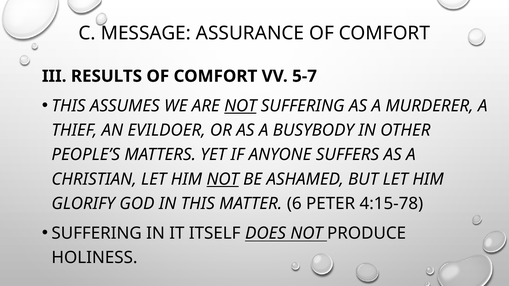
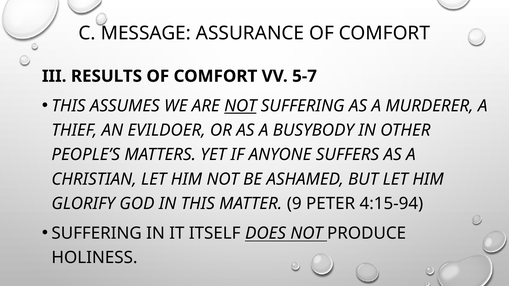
NOT at (223, 179) underline: present -> none
6: 6 -> 9
4:15-78: 4:15-78 -> 4:15-94
